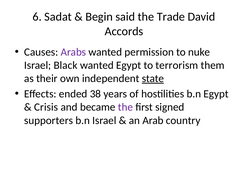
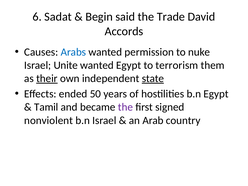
Arabs colour: purple -> blue
Black: Black -> Unite
their underline: none -> present
38: 38 -> 50
Crisis: Crisis -> Tamil
supporters: supporters -> nonviolent
